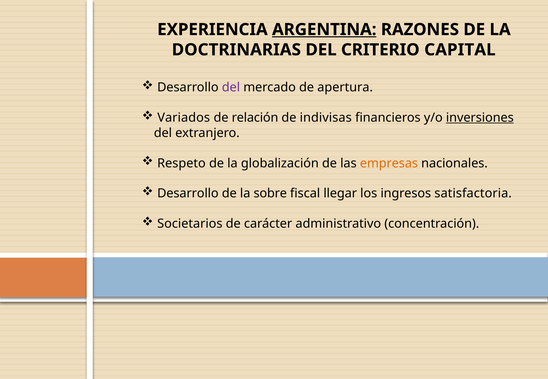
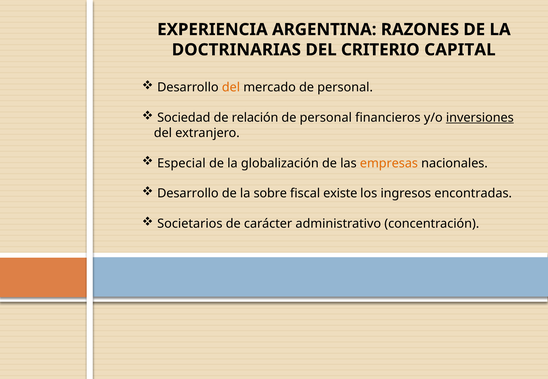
ARGENTINA underline: present -> none
del at (231, 87) colour: purple -> orange
mercado de apertura: apertura -> personal
Variados: Variados -> Sociedad
indivisas at (326, 118): indivisas -> personal
Respeto: Respeto -> Especial
llegar: llegar -> existe
satisfactoria: satisfactoria -> encontradas
